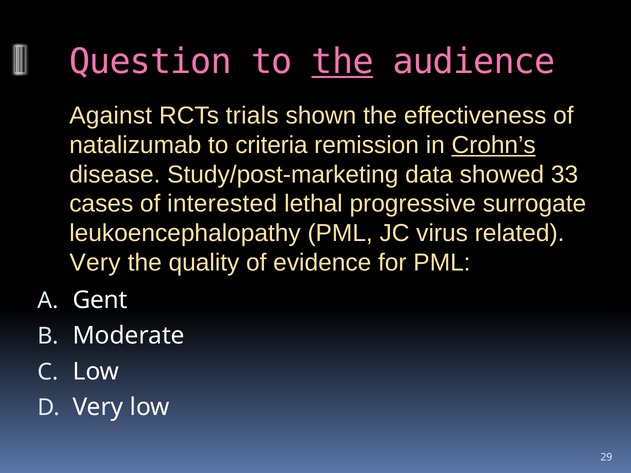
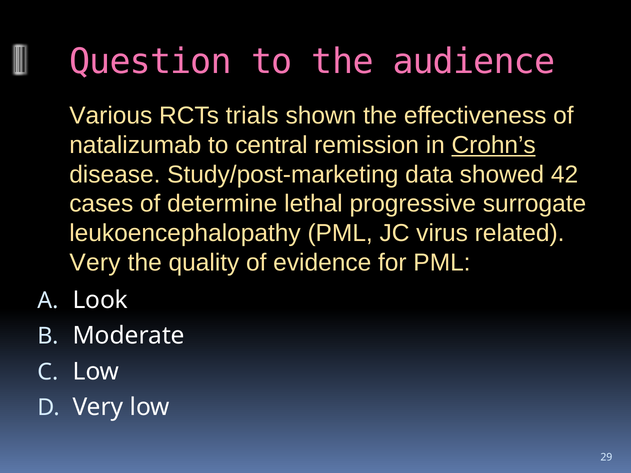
the at (343, 62) underline: present -> none
Against: Against -> Various
criteria: criteria -> central
33: 33 -> 42
interested: interested -> determine
Gent: Gent -> Look
